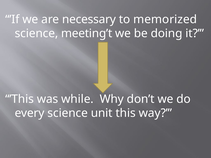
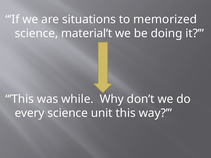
necessary: necessary -> situations
meeting’t: meeting’t -> material’t
